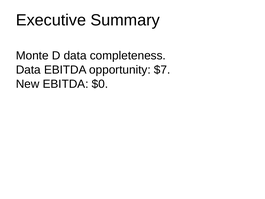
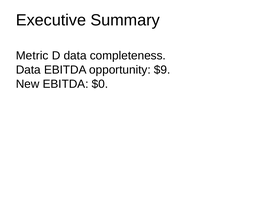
Monte: Monte -> Metric
$7: $7 -> $9
